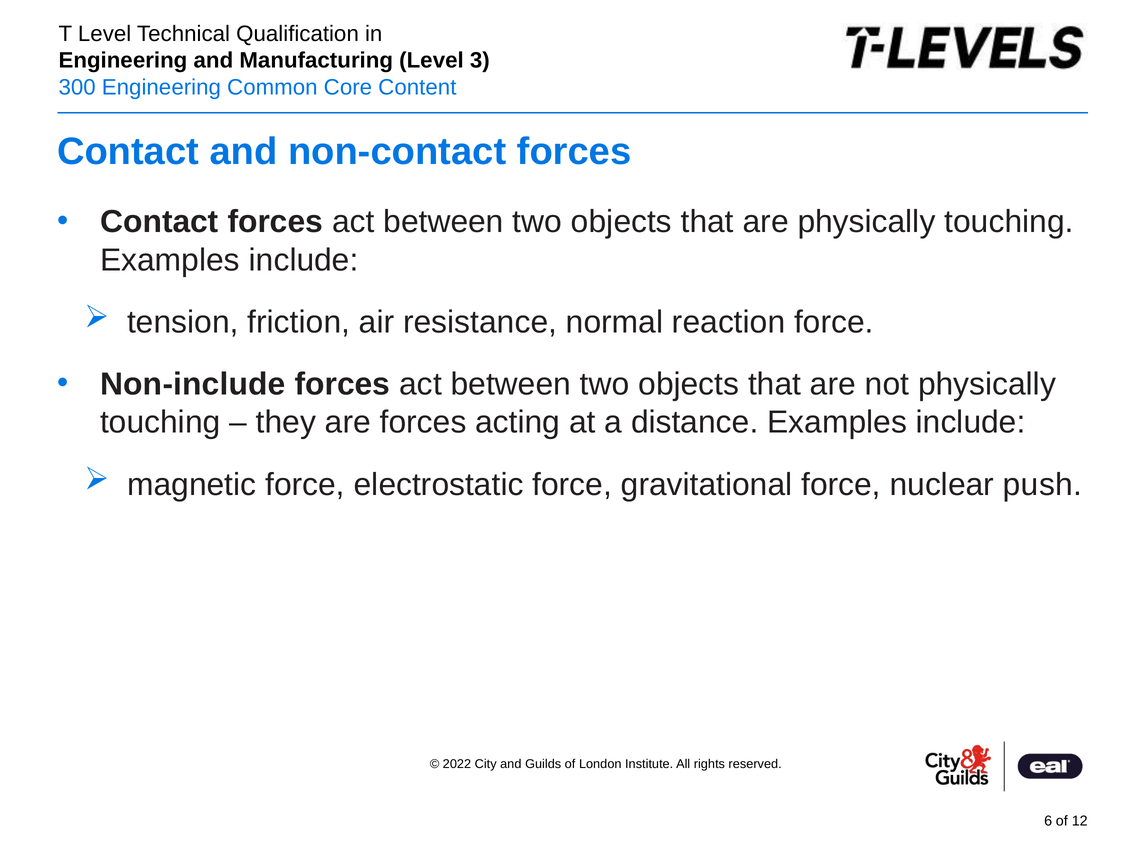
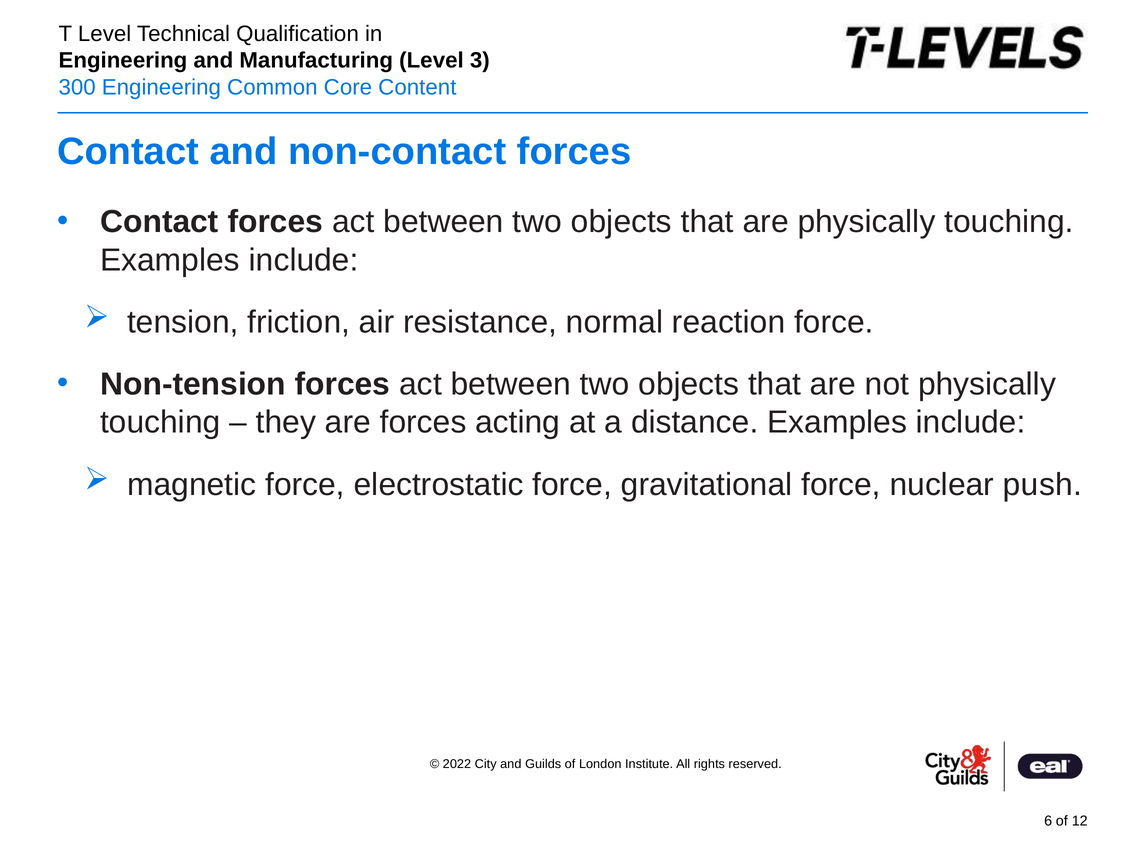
Non-include: Non-include -> Non-tension
